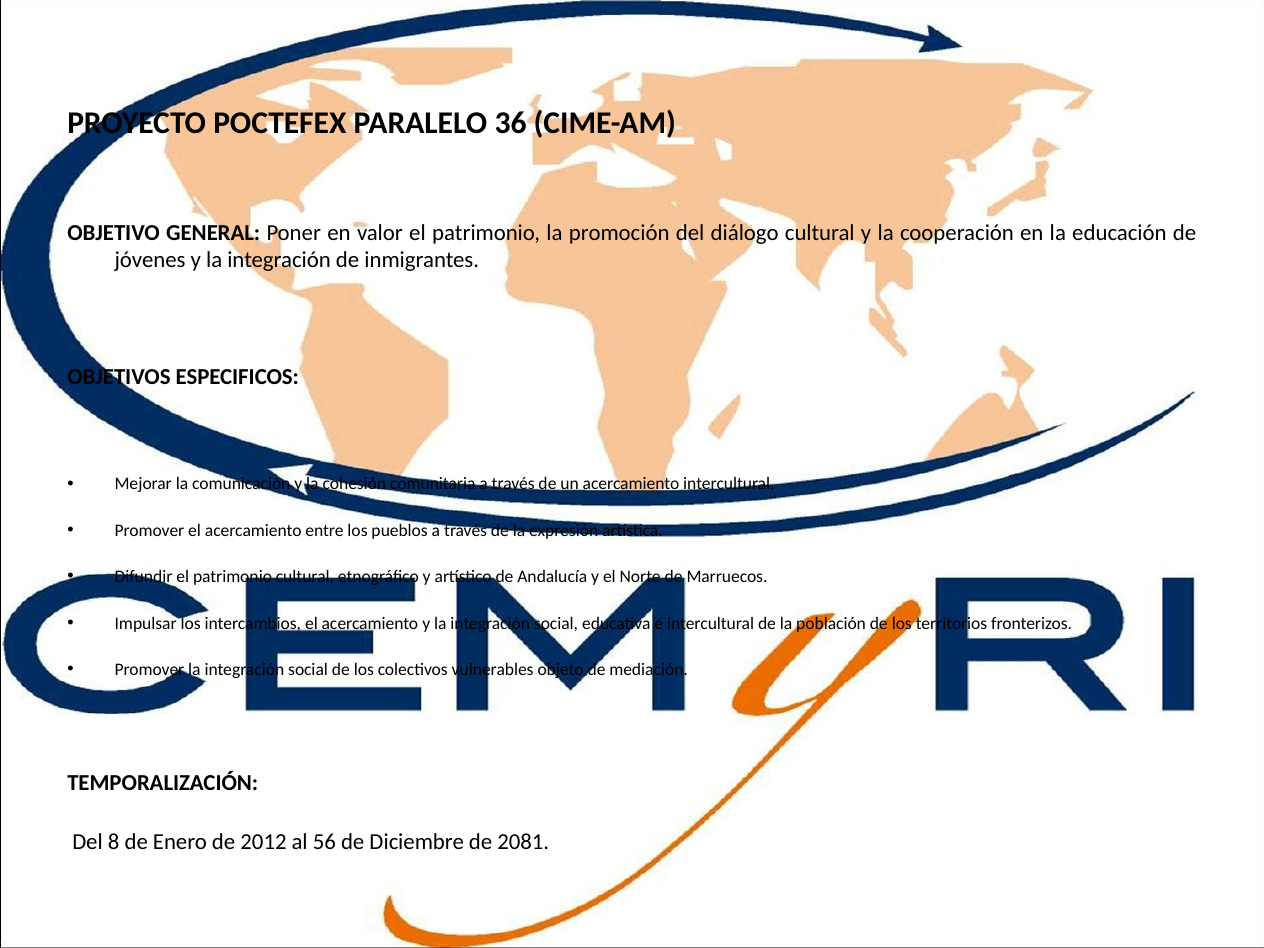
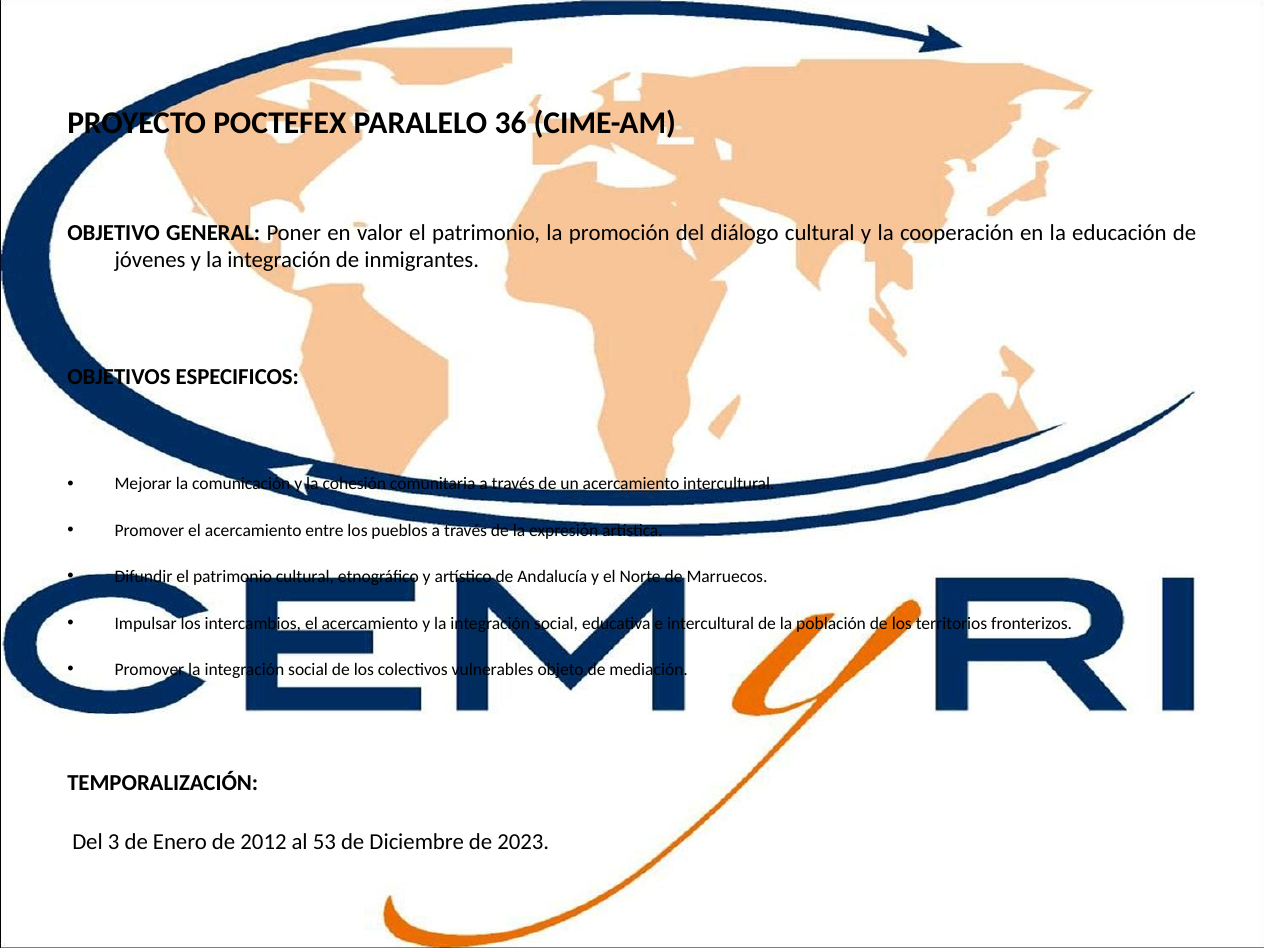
8: 8 -> 3
56: 56 -> 53
2081: 2081 -> 2023
